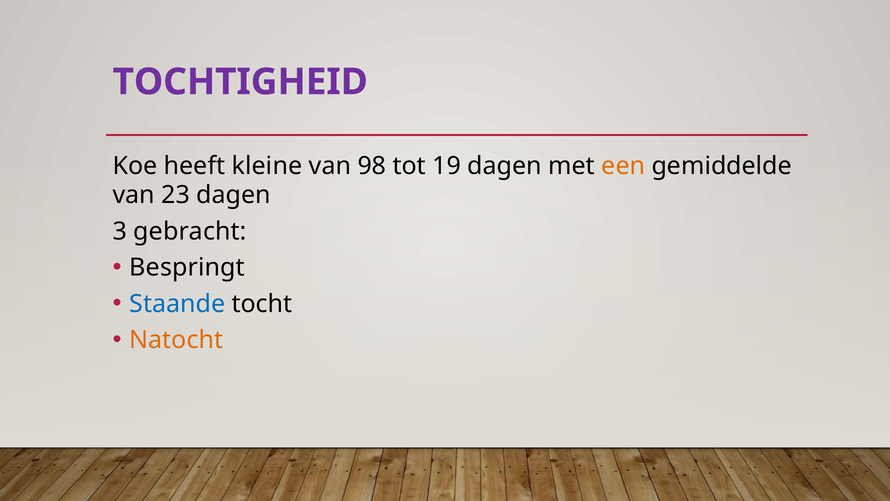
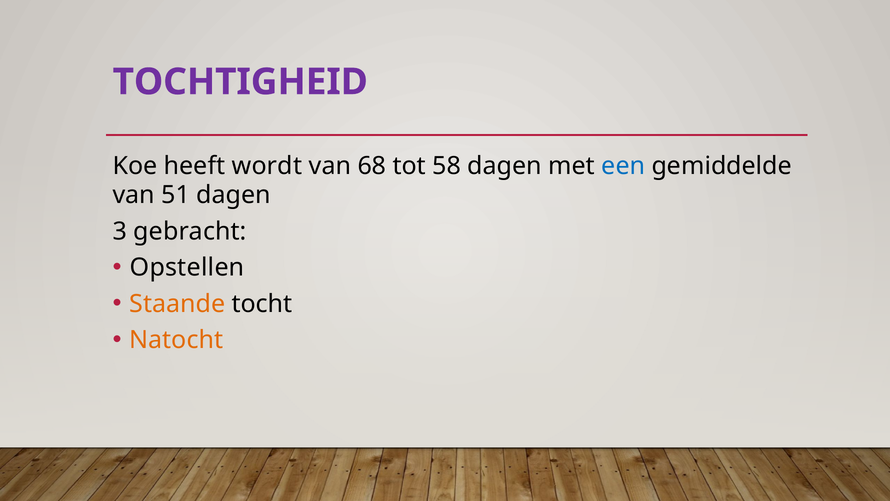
kleine: kleine -> wordt
98: 98 -> 68
19: 19 -> 58
een colour: orange -> blue
23: 23 -> 51
Bespringt: Bespringt -> Opstellen
Staande colour: blue -> orange
